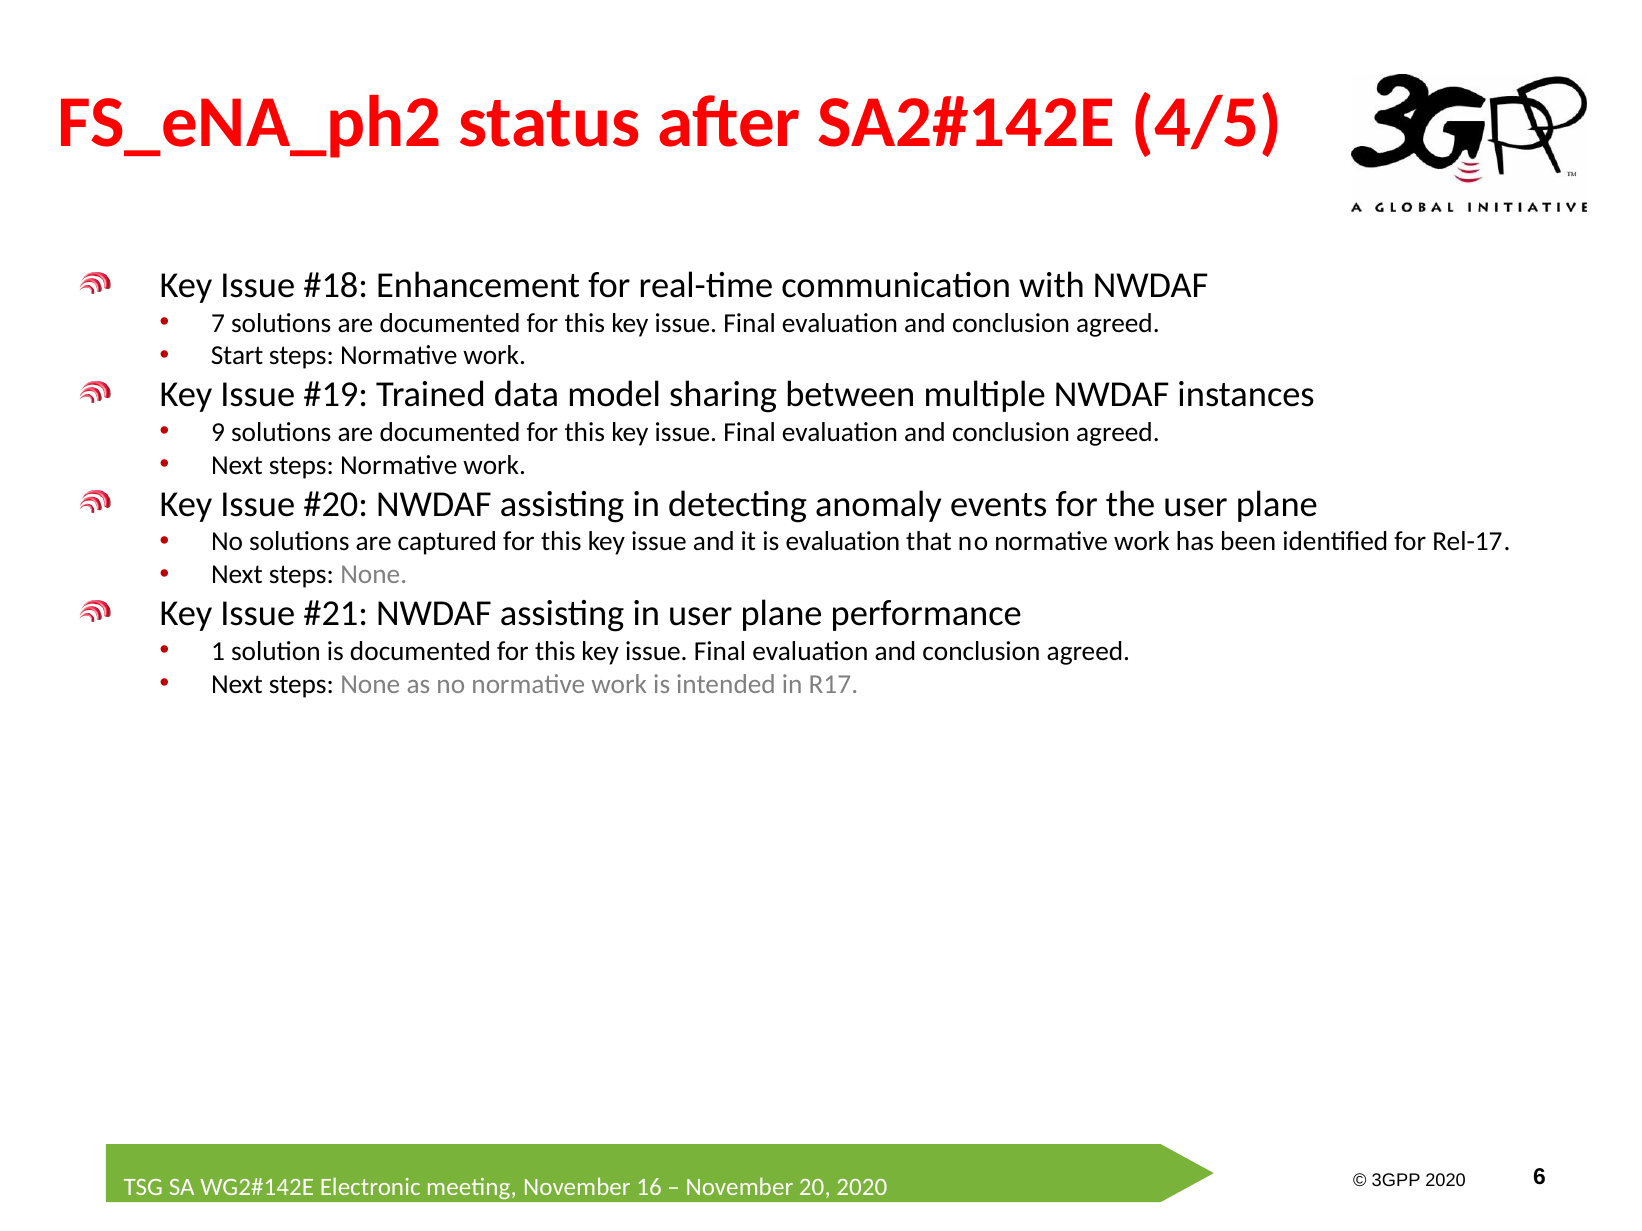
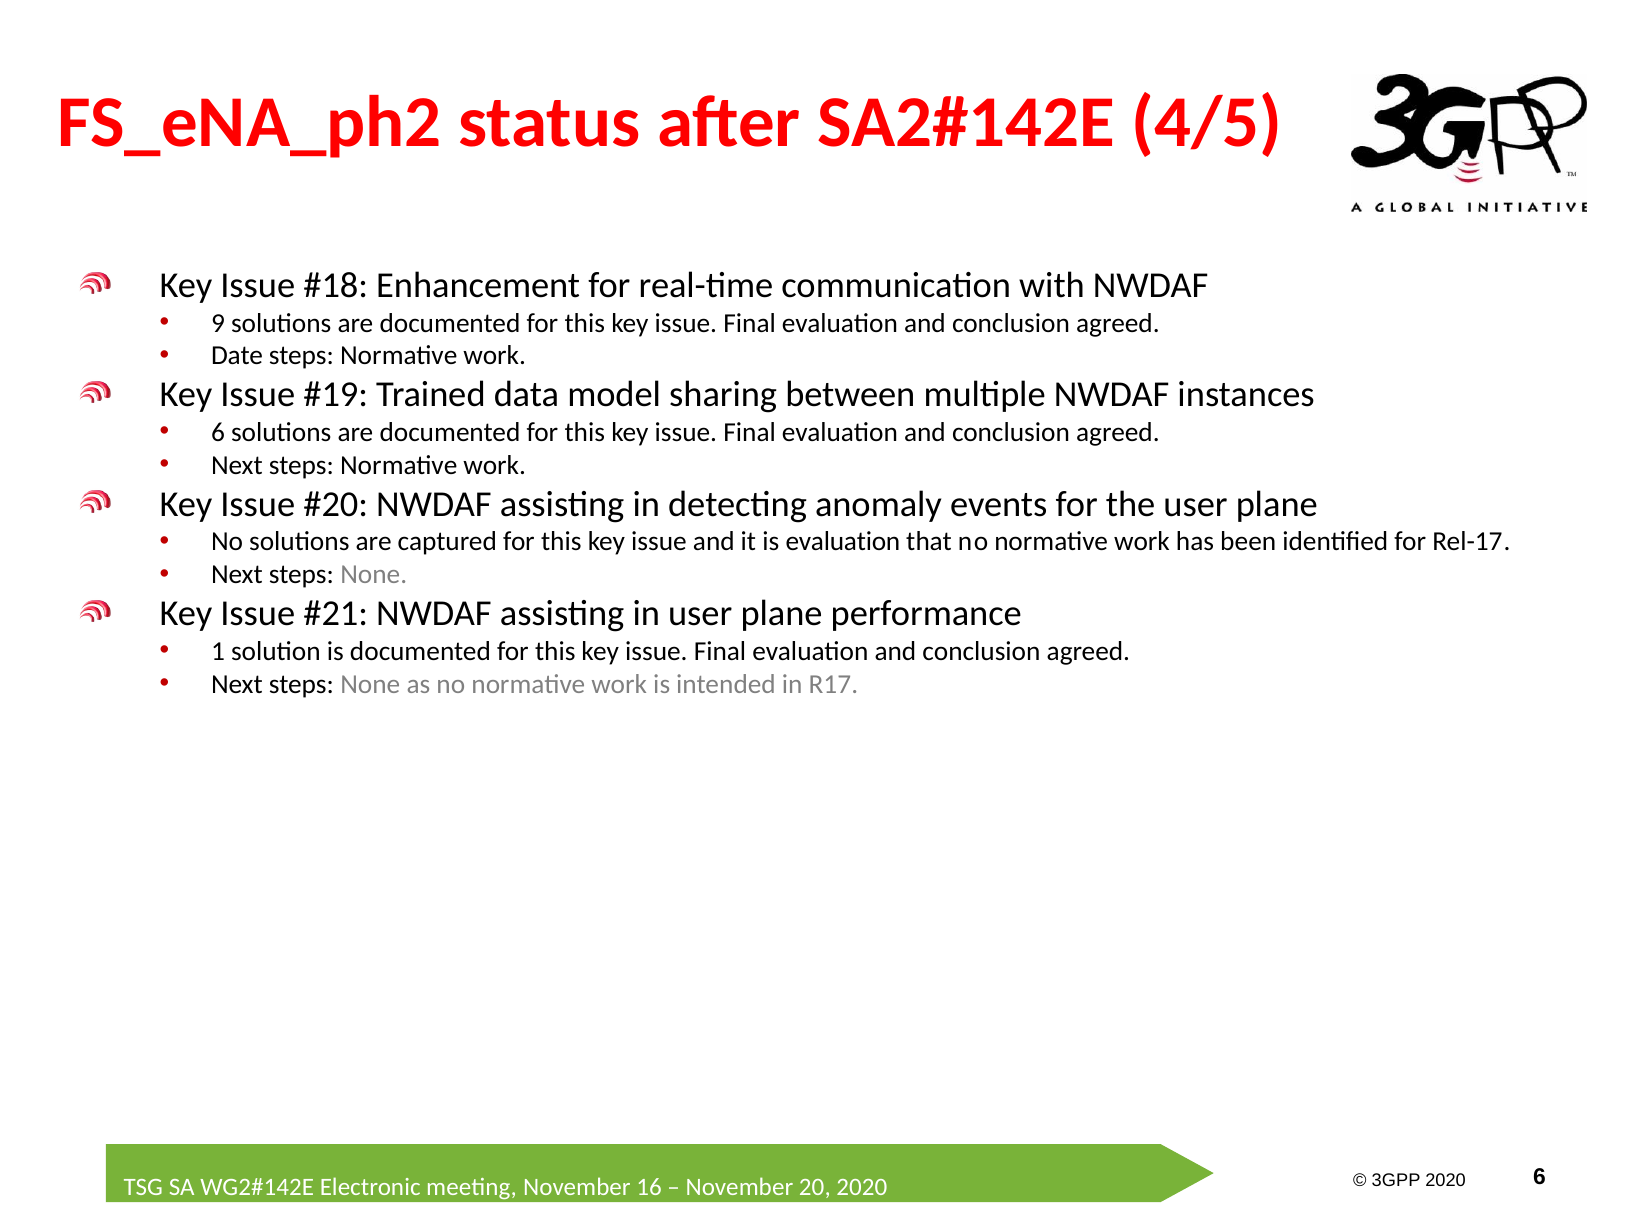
7: 7 -> 9
Start: Start -> Date
9 at (218, 433): 9 -> 6
